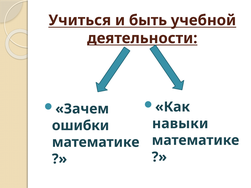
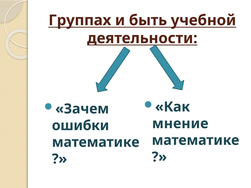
Учиться: Учиться -> Группах
навыки: навыки -> мнение
